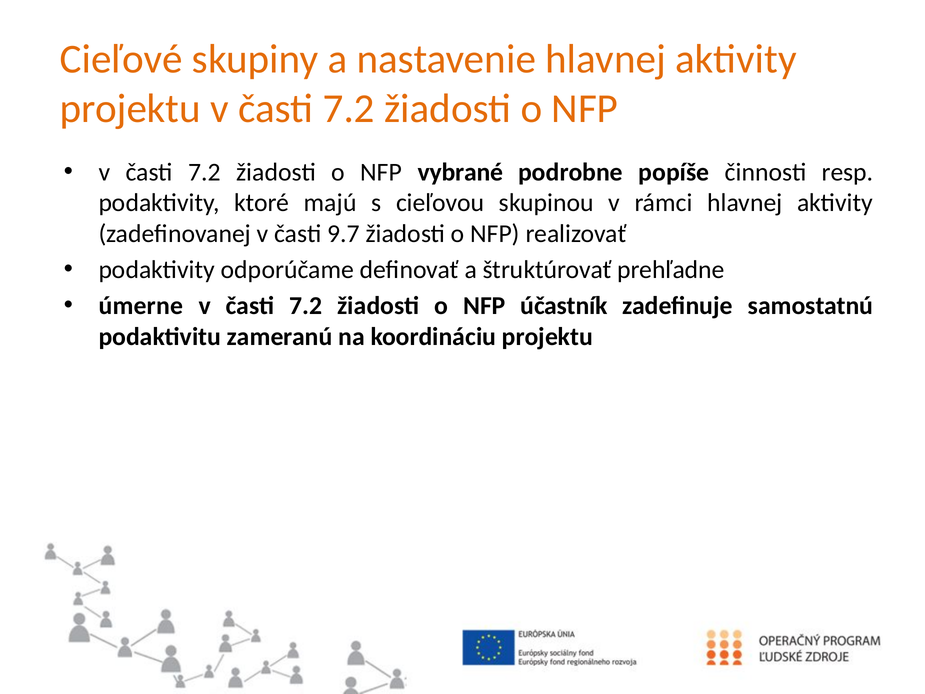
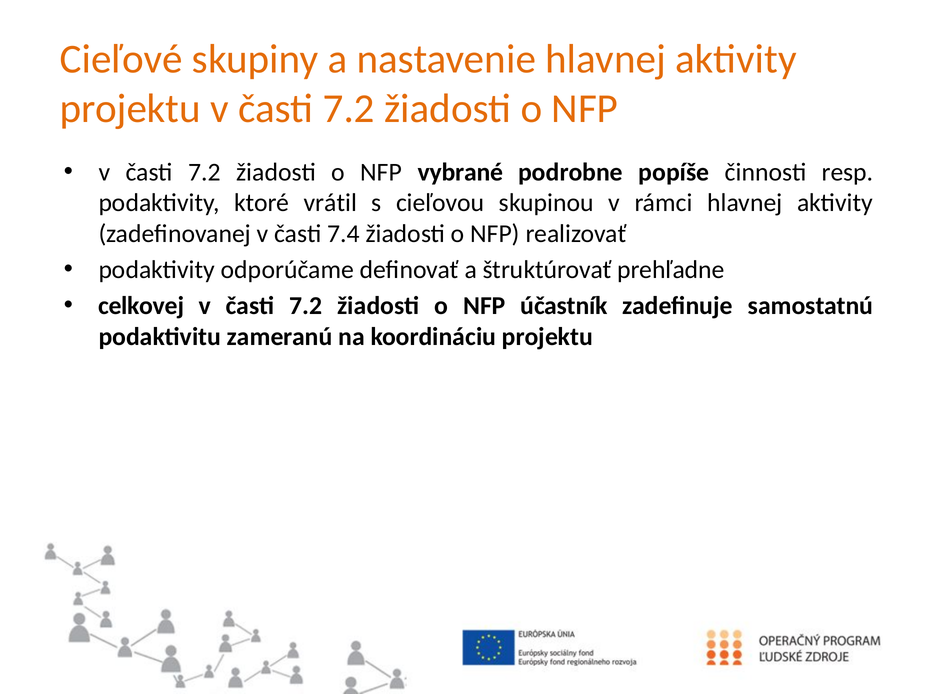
majú: majú -> vrátil
9.7: 9.7 -> 7.4
úmerne: úmerne -> celkovej
